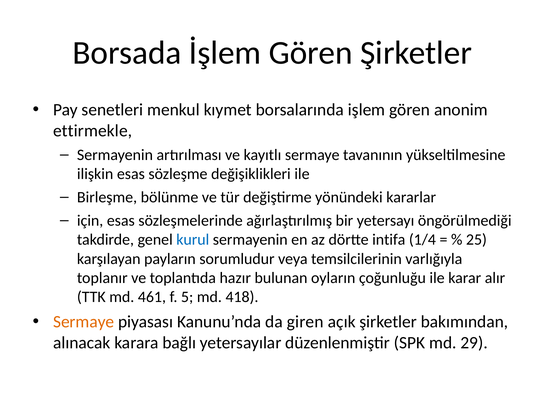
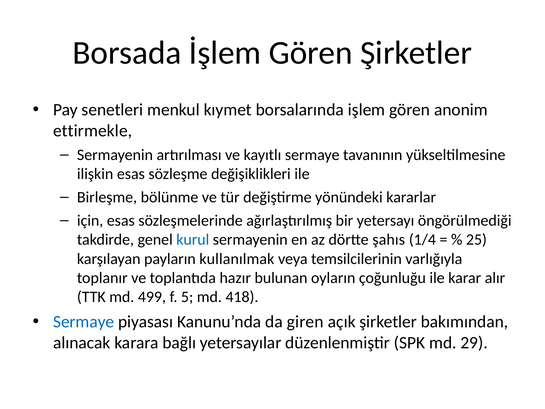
intifa: intifa -> şahıs
sorumludur: sorumludur -> kullanılmak
461: 461 -> 499
Sermaye at (84, 322) colour: orange -> blue
